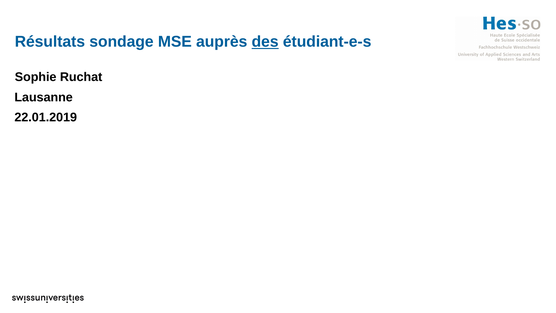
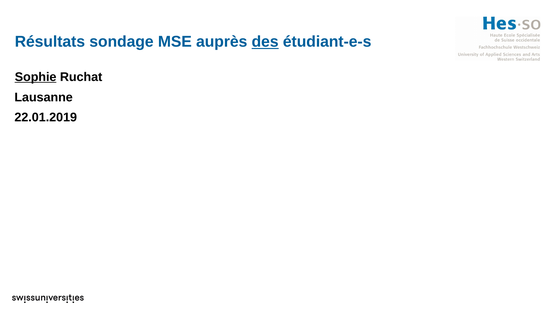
Sophie underline: none -> present
